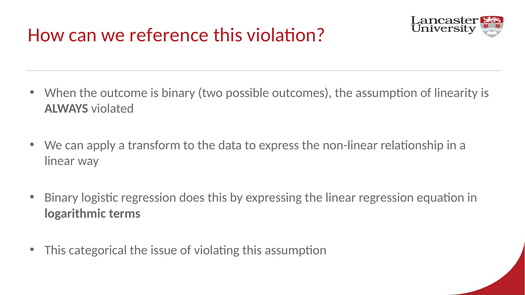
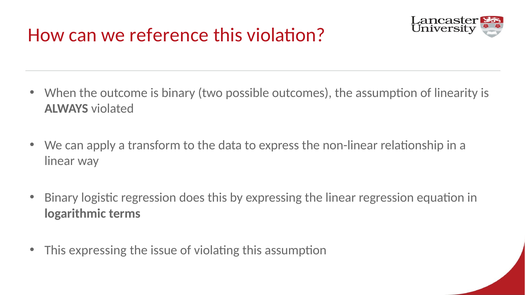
This categorical: categorical -> expressing
